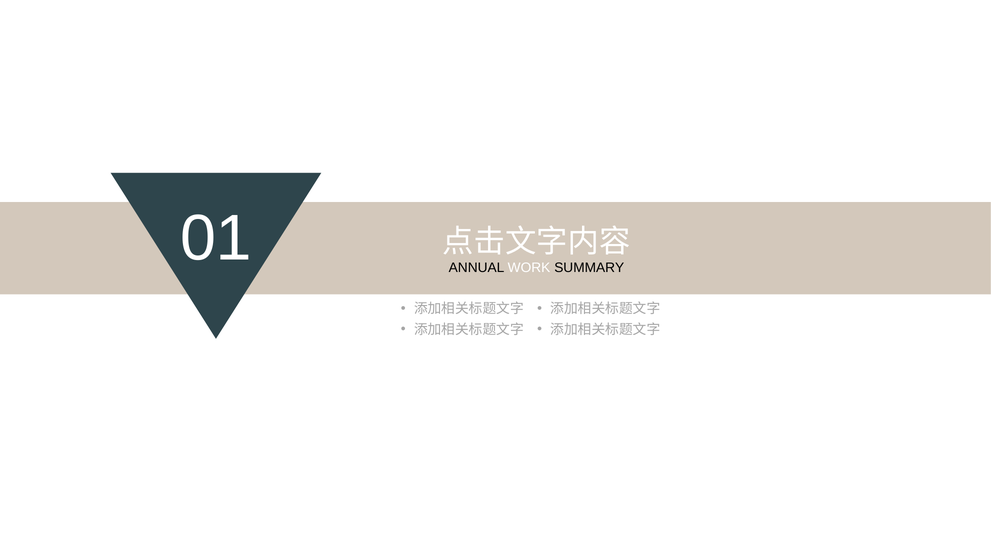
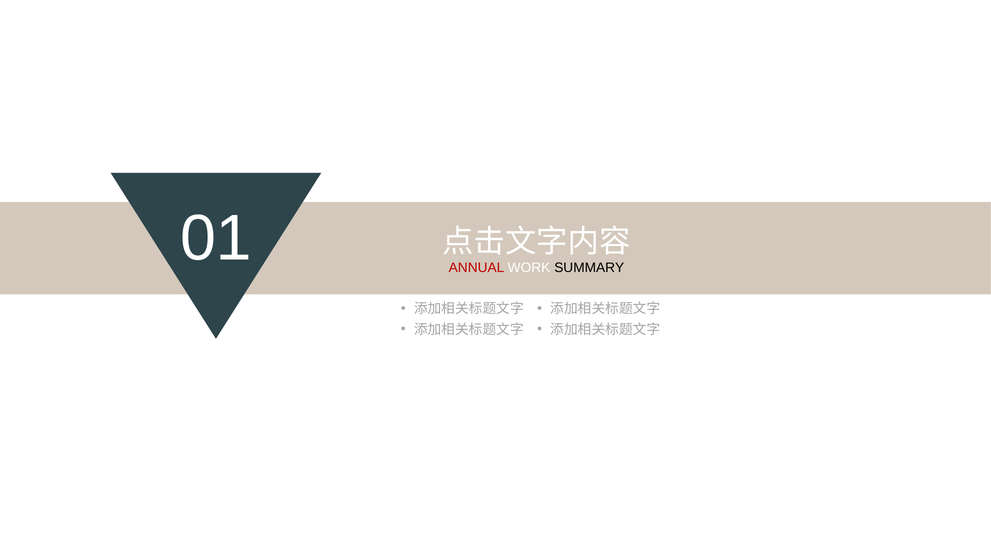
ANNUAL colour: black -> red
